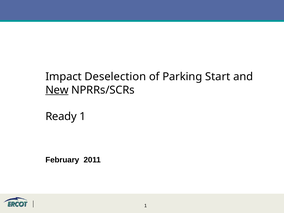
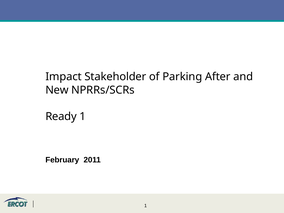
Deselection: Deselection -> Stakeholder
Start: Start -> After
New underline: present -> none
